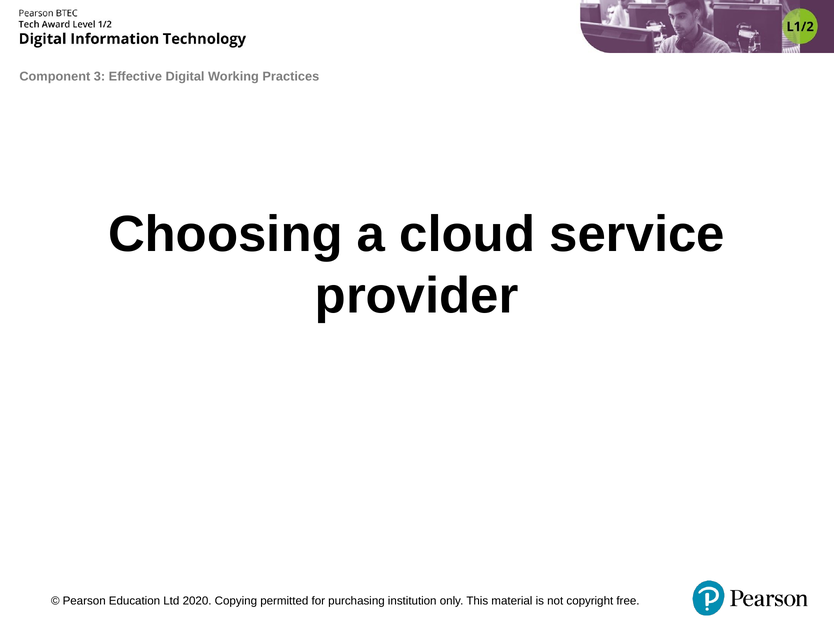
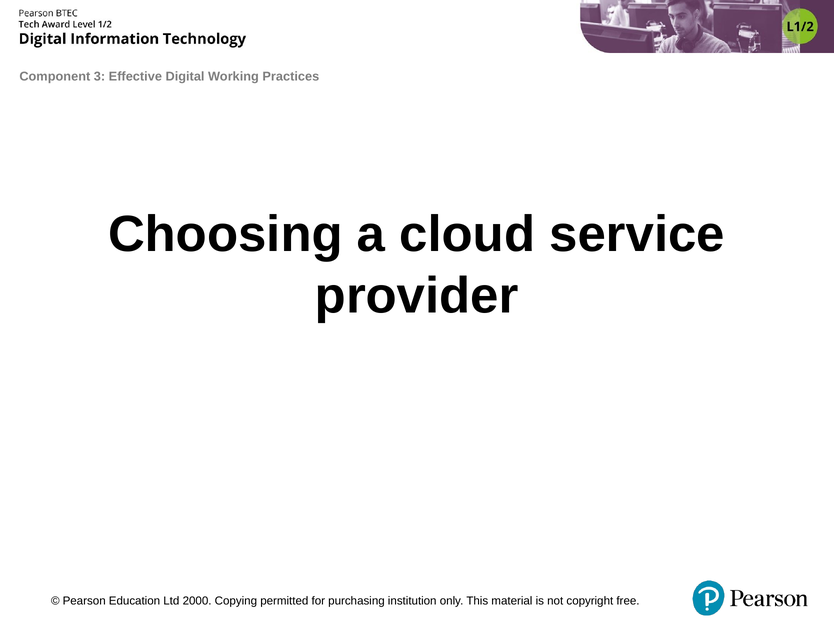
2020: 2020 -> 2000
